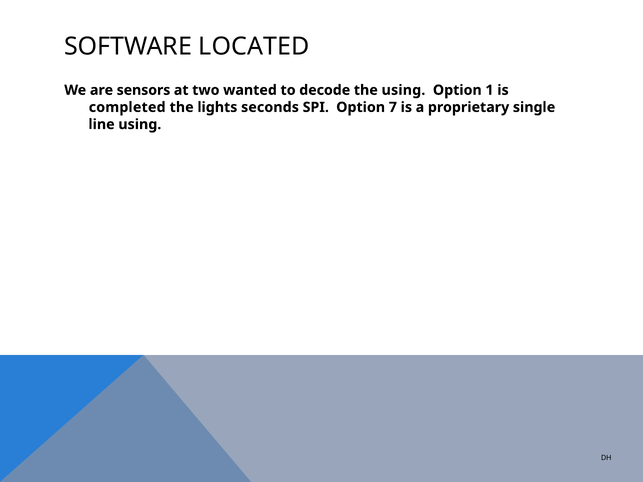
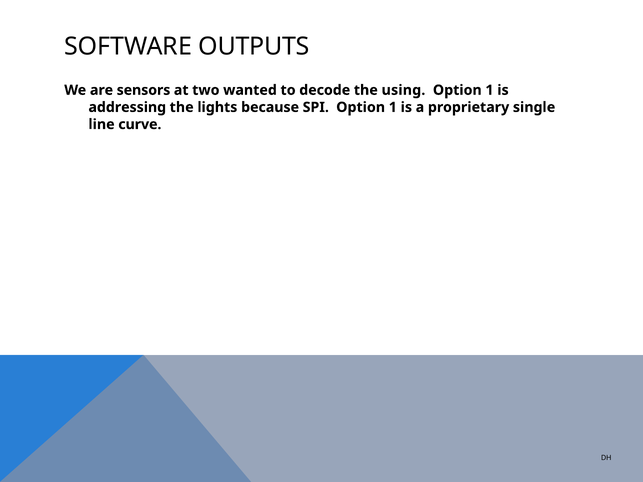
LOCATED: LOCATED -> OUTPUTS
completed: completed -> addressing
seconds: seconds -> because
SPI Option 7: 7 -> 1
line using: using -> curve
